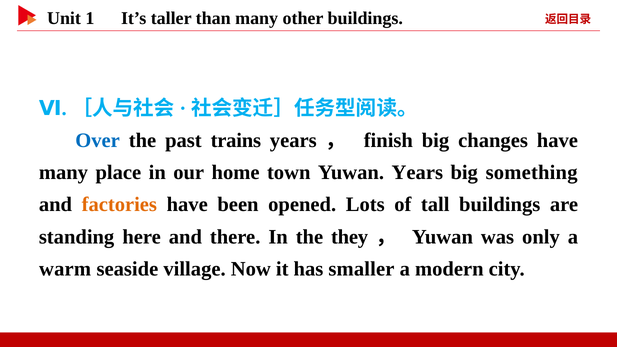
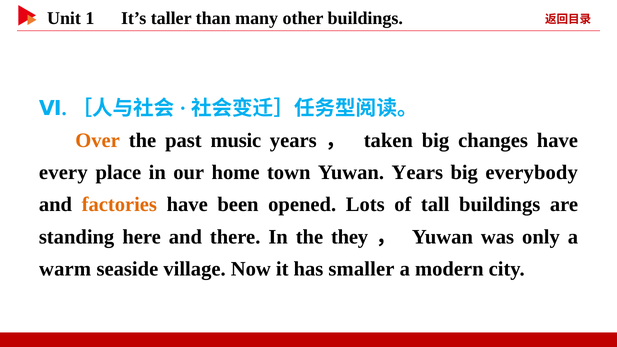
Over colour: blue -> orange
trains: trains -> music
finish: finish -> taken
many at (63, 173): many -> every
something: something -> everybody
